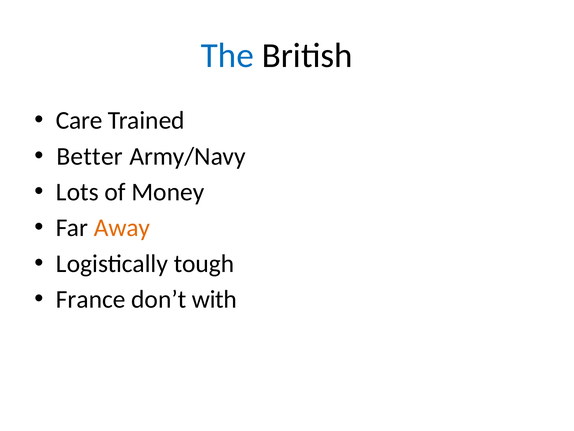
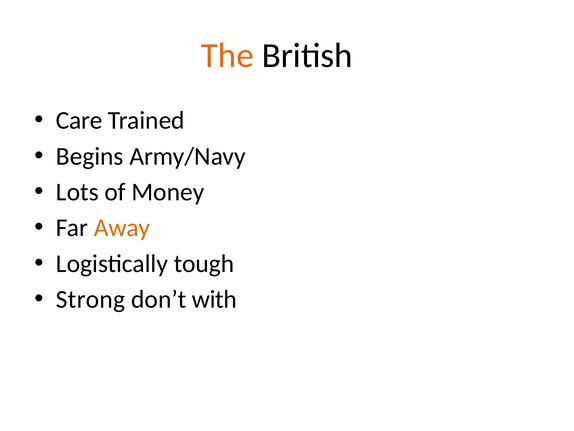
The colour: blue -> orange
Better: Better -> Begins
France: France -> Strong
